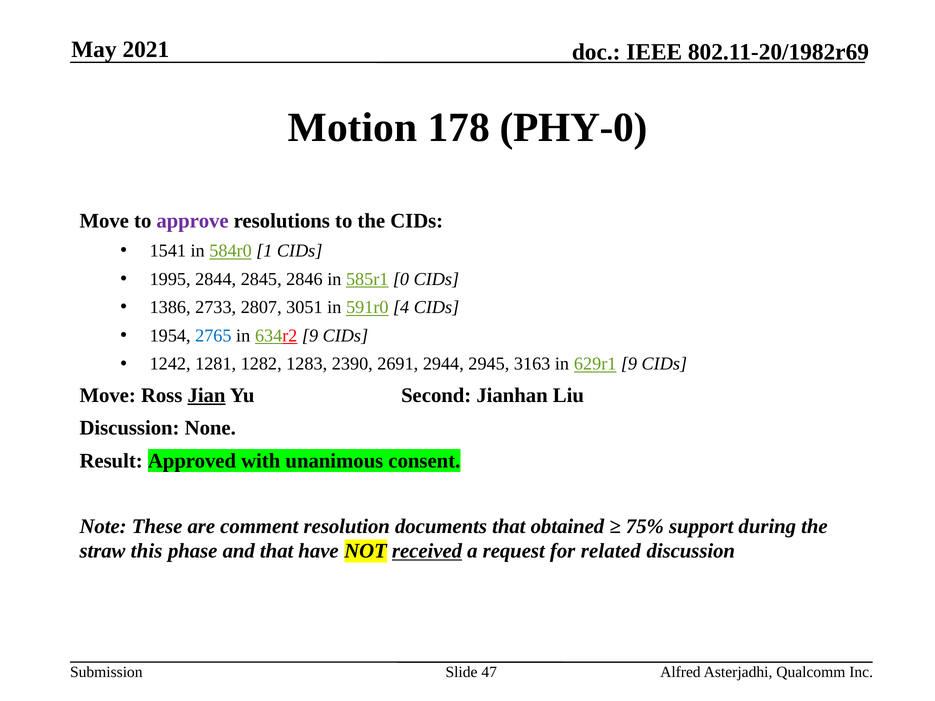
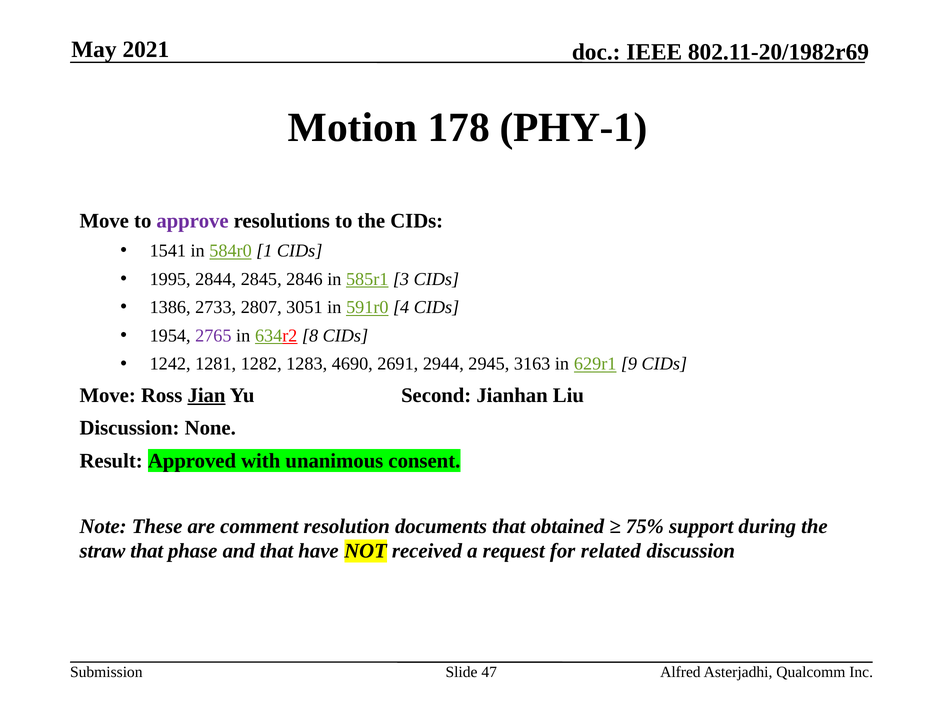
PHY-0: PHY-0 -> PHY-1
0: 0 -> 3
2765 colour: blue -> purple
634r2 9: 9 -> 8
2390: 2390 -> 4690
straw this: this -> that
received underline: present -> none
